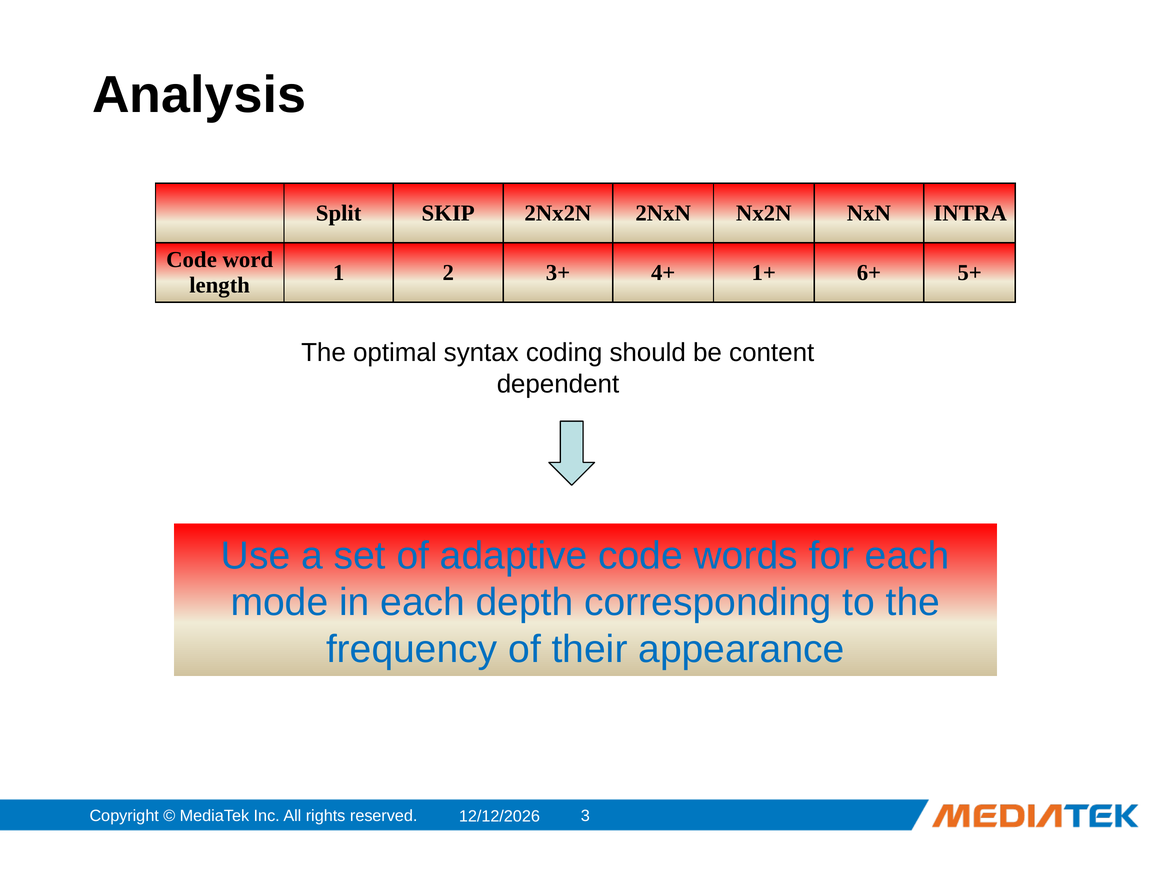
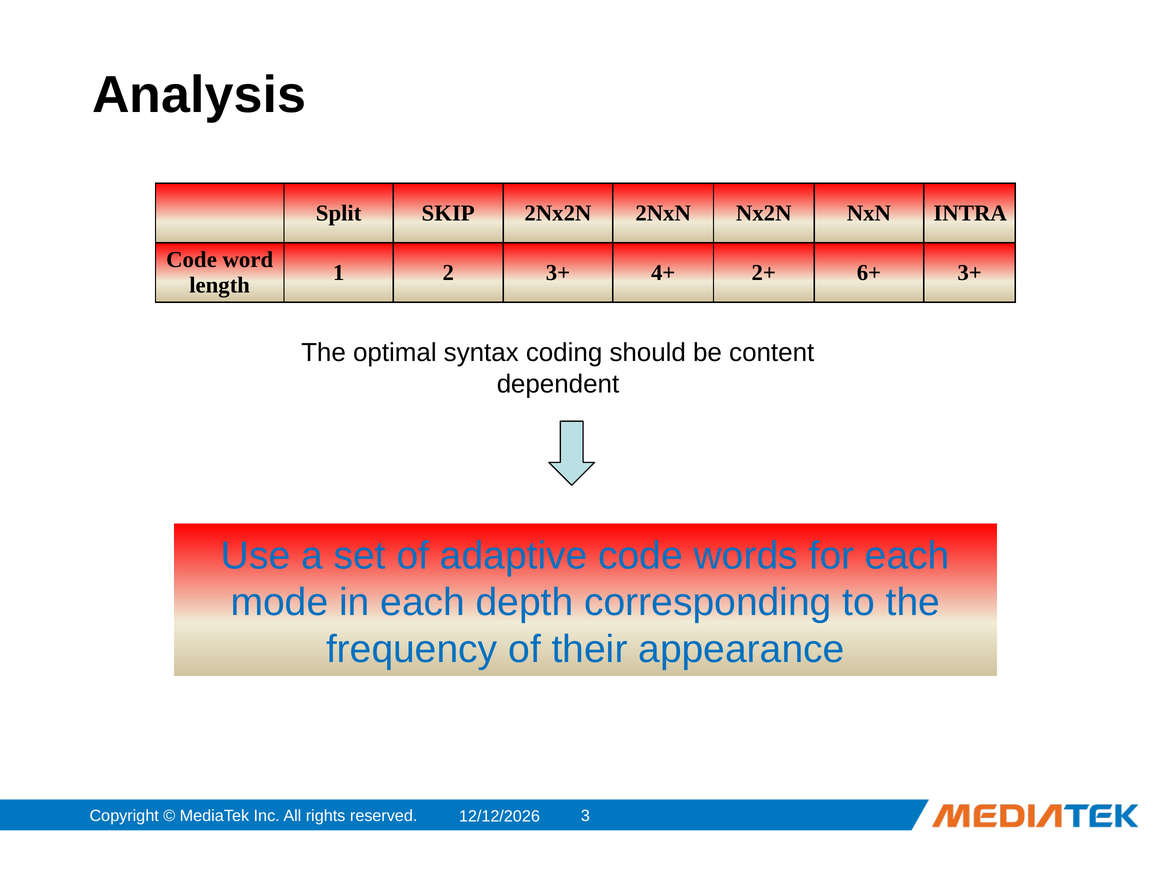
1+: 1+ -> 2+
6+ 5+: 5+ -> 3+
